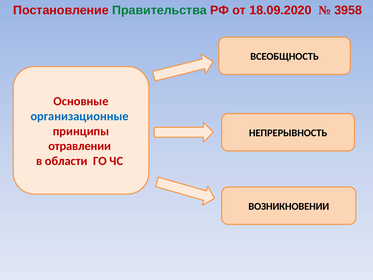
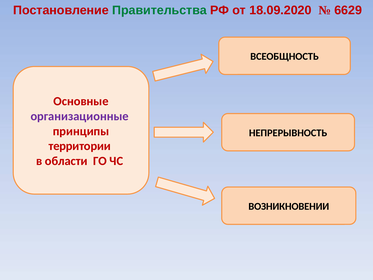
3958: 3958 -> 6629
организационные colour: blue -> purple
отравлении: отравлении -> территории
